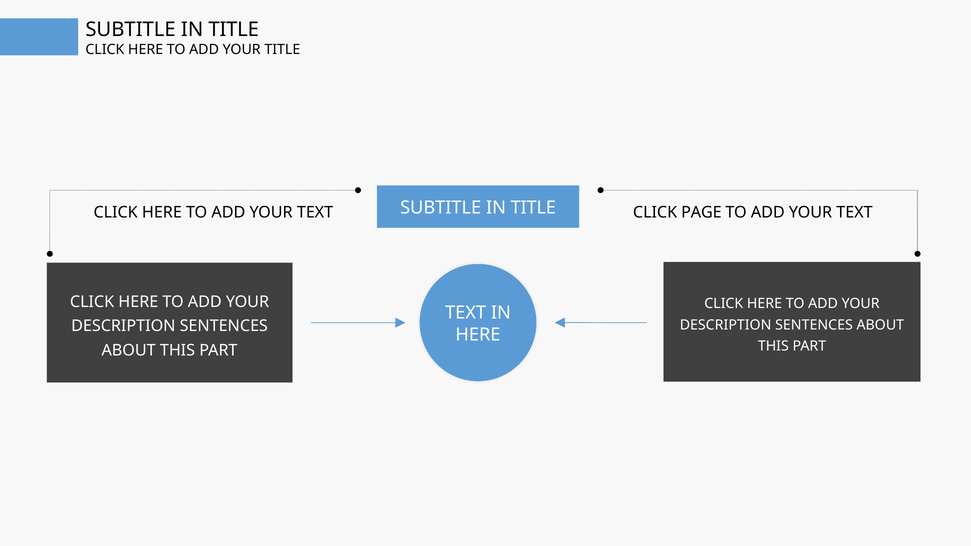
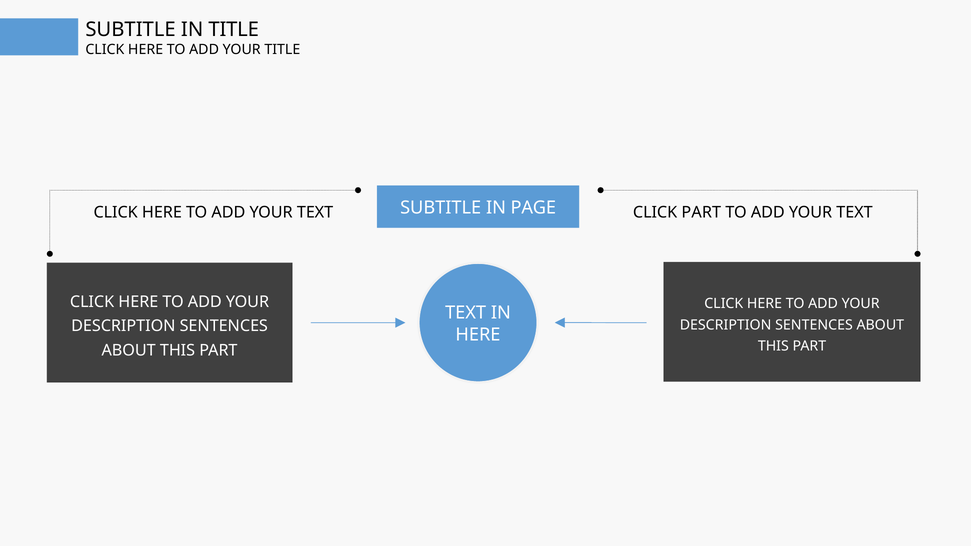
TITLE at (533, 208): TITLE -> PAGE
CLICK PAGE: PAGE -> PART
